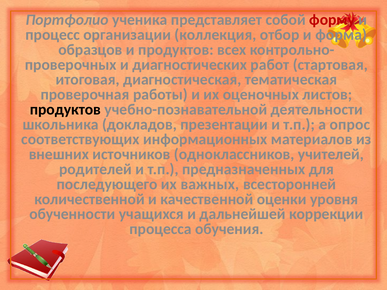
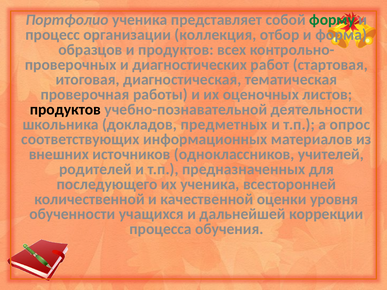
форму colour: red -> green
презентации: презентации -> предметных
их важных: важных -> ученика
